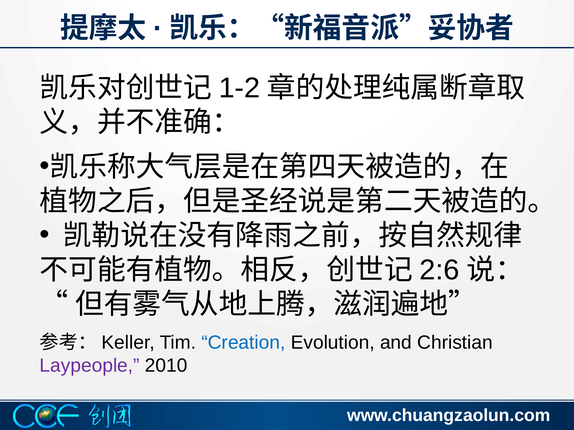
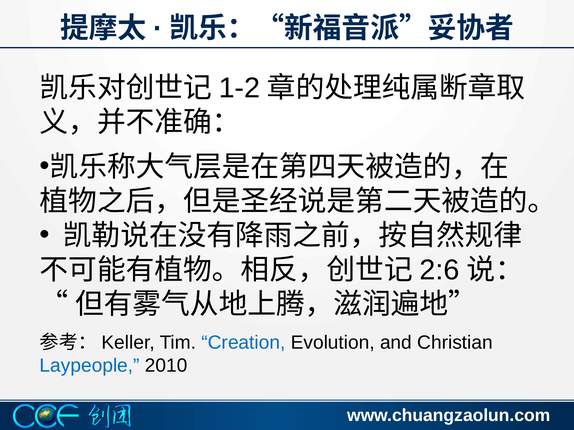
Laypeople colour: purple -> blue
